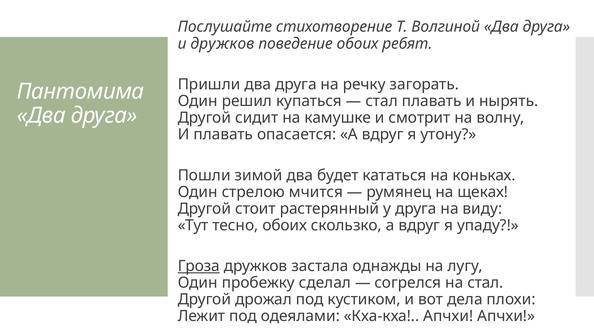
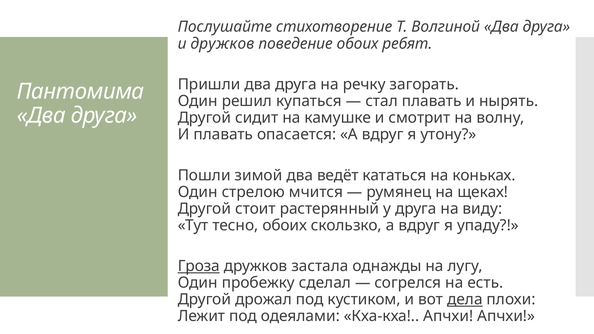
будет: будет -> ведёт
на стал: стал -> есть
дела underline: none -> present
